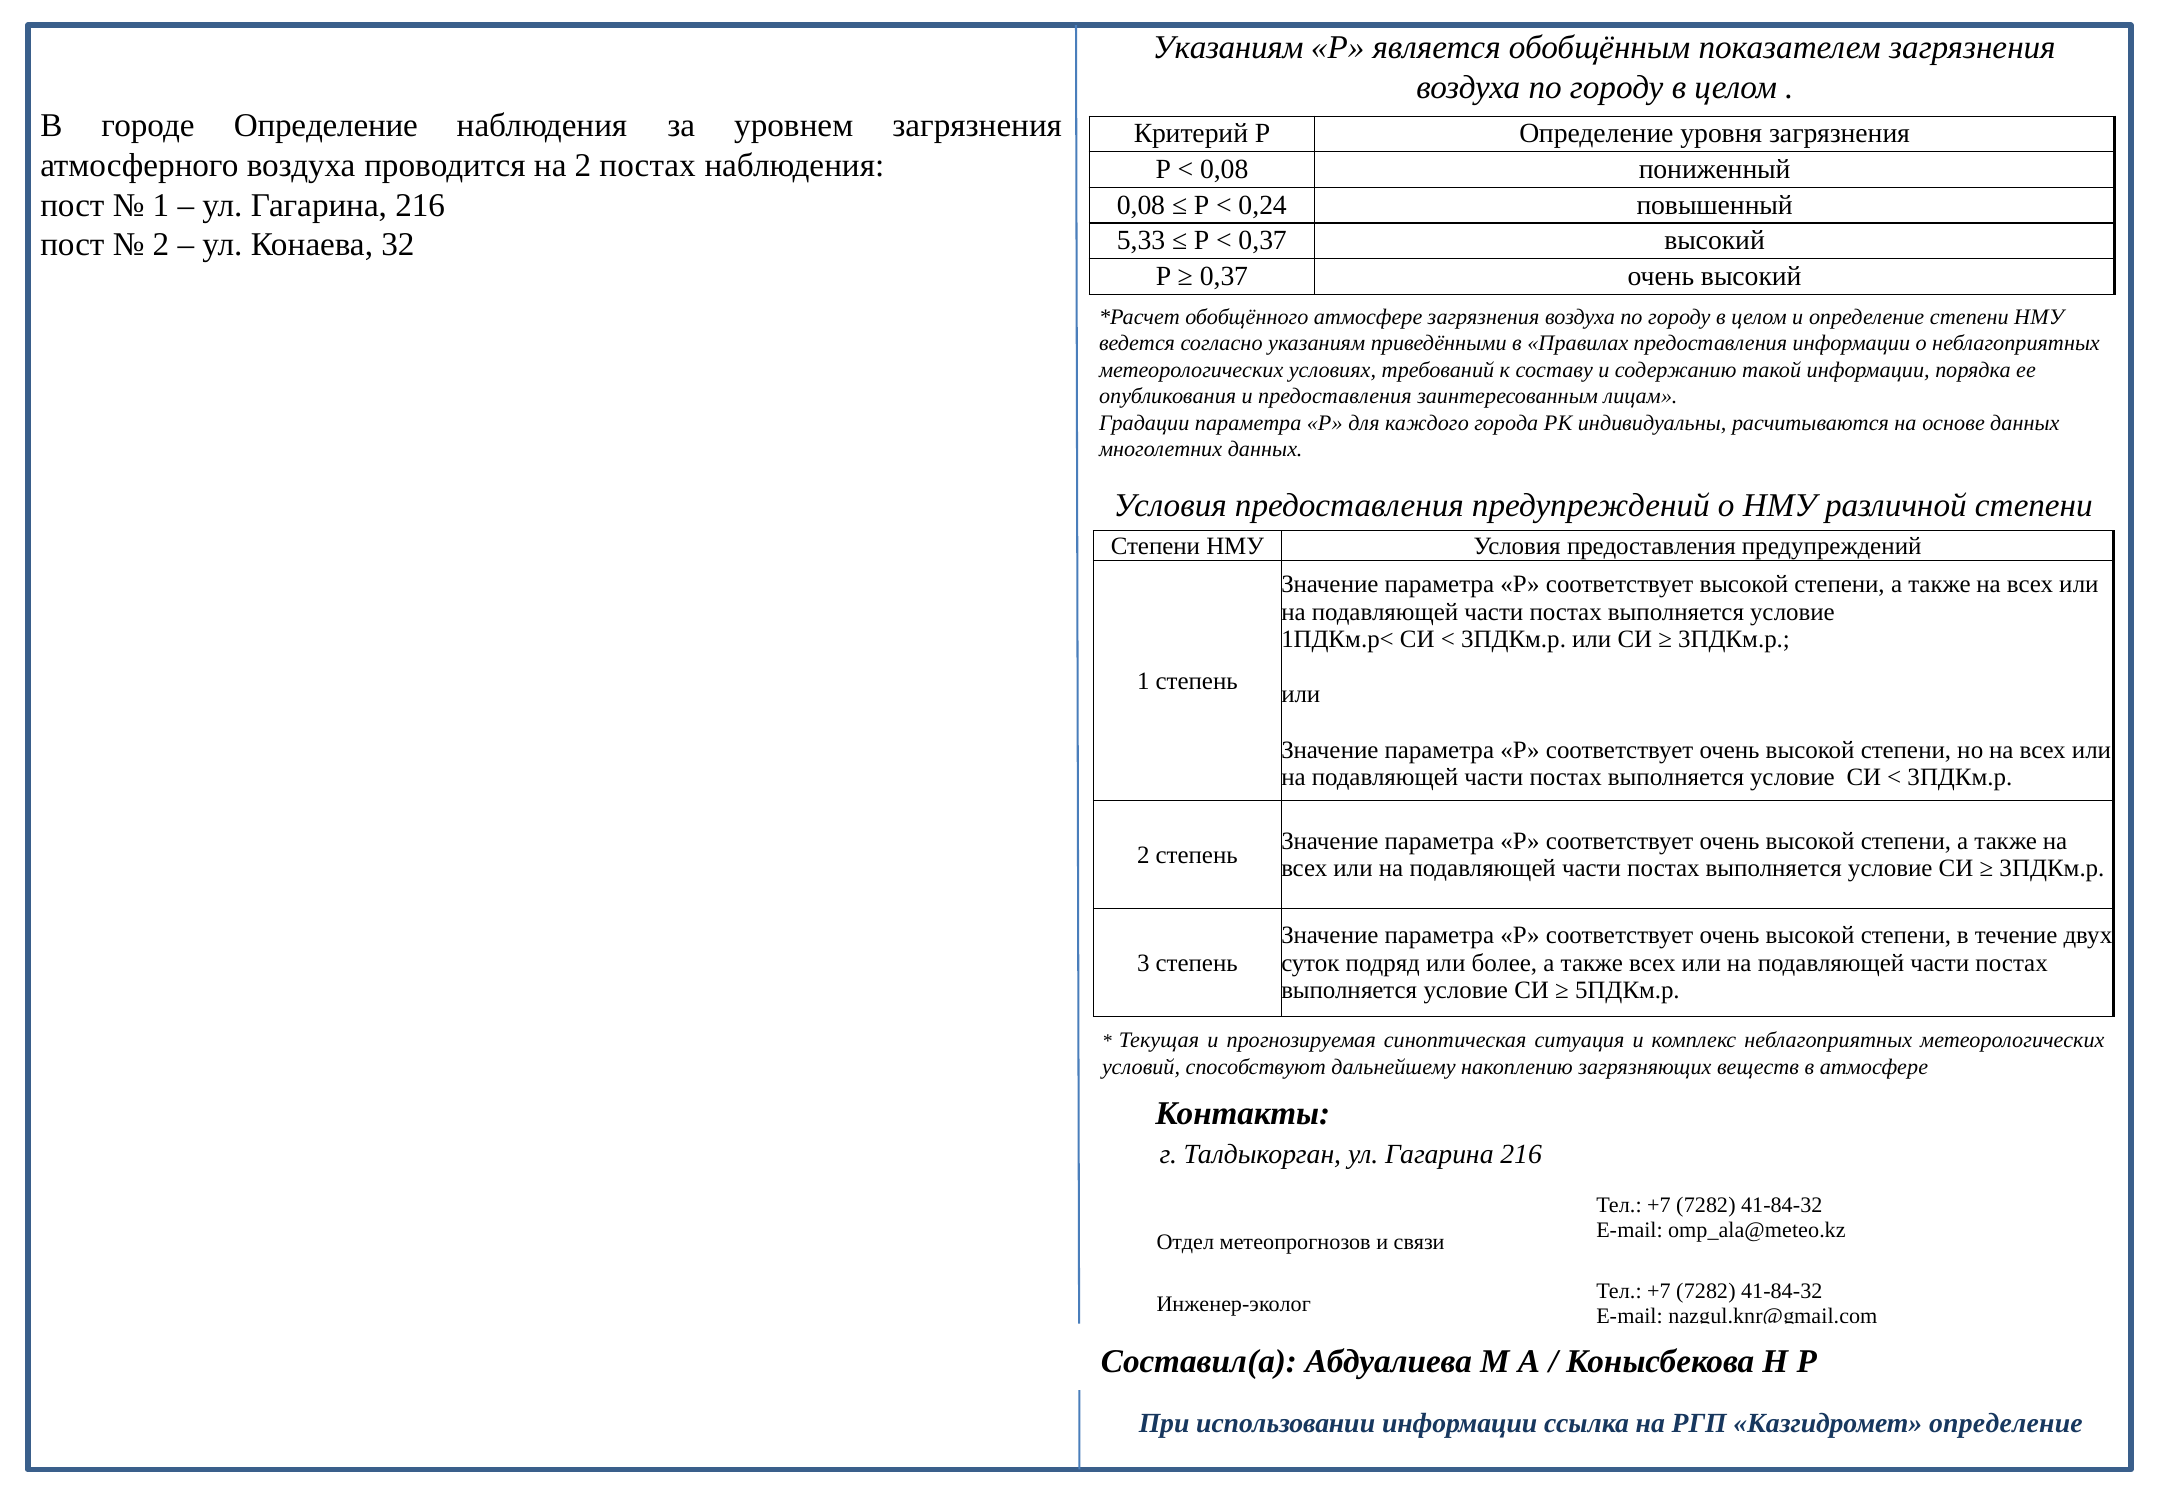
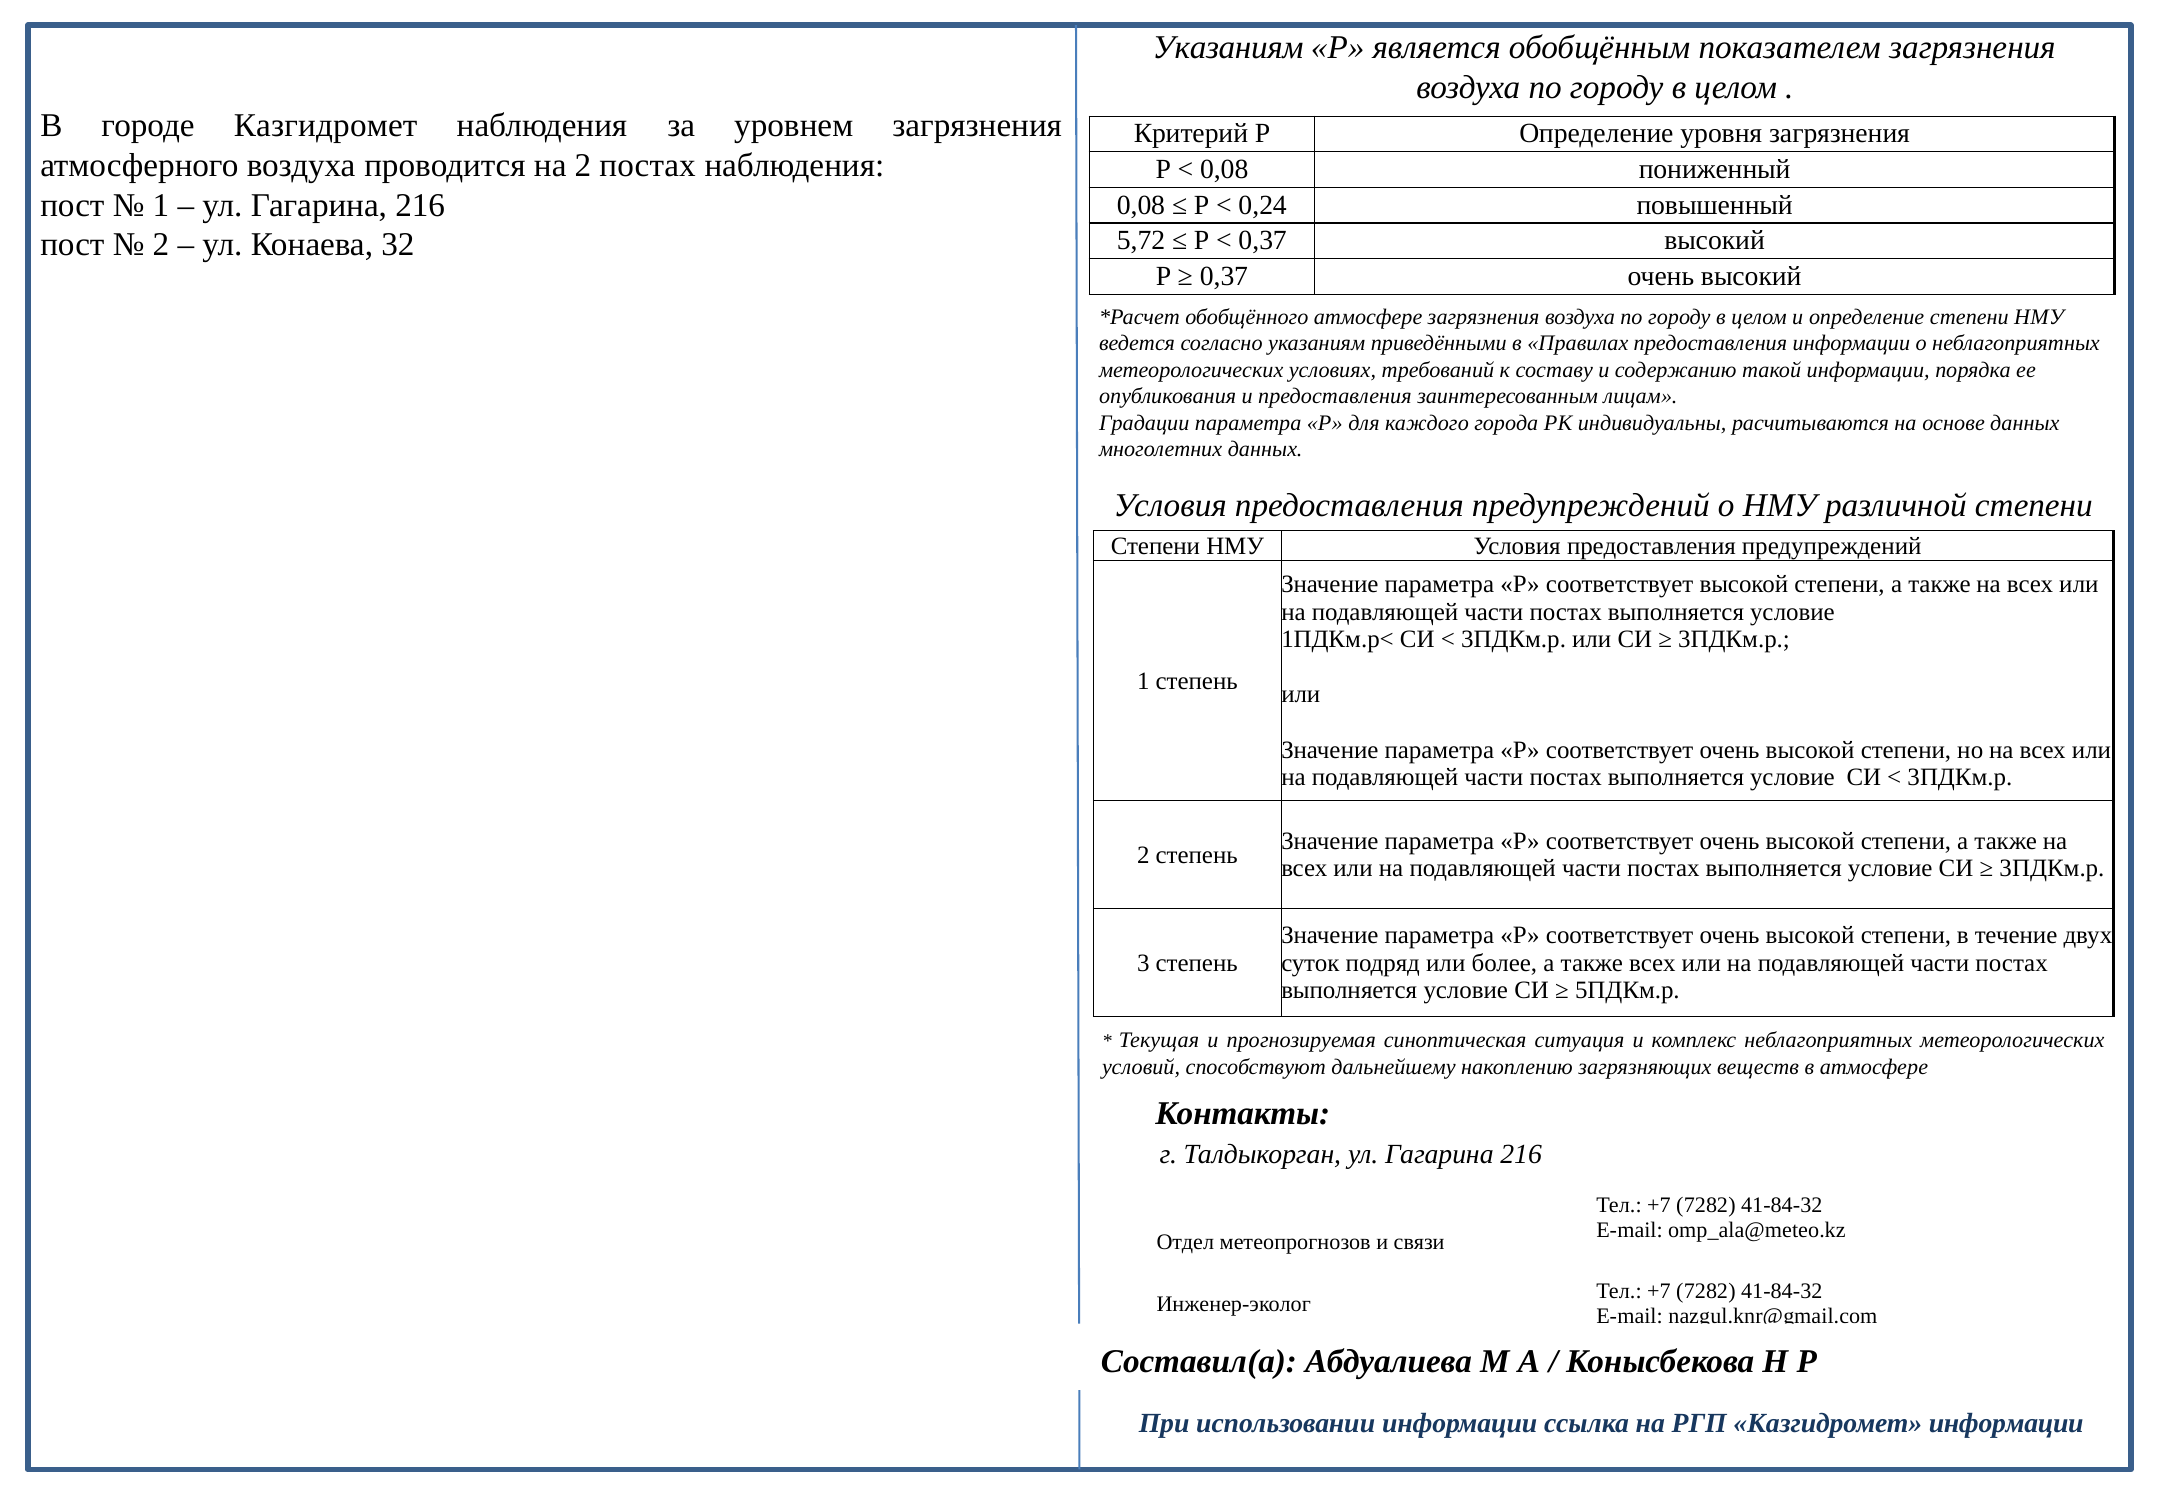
городе Определение: Определение -> Казгидромет
5,33: 5,33 -> 5,72
Казгидромет определение: определение -> информации
